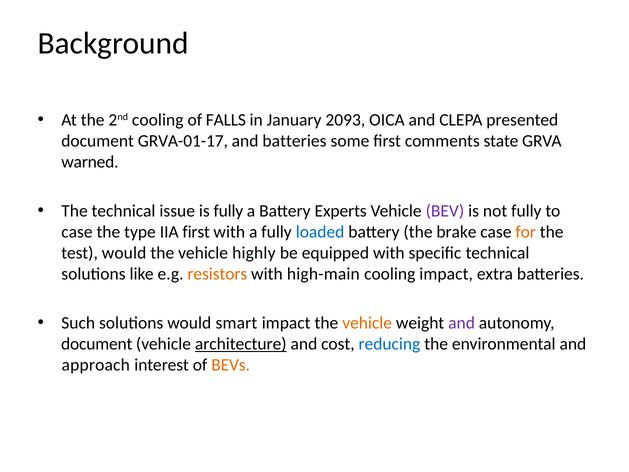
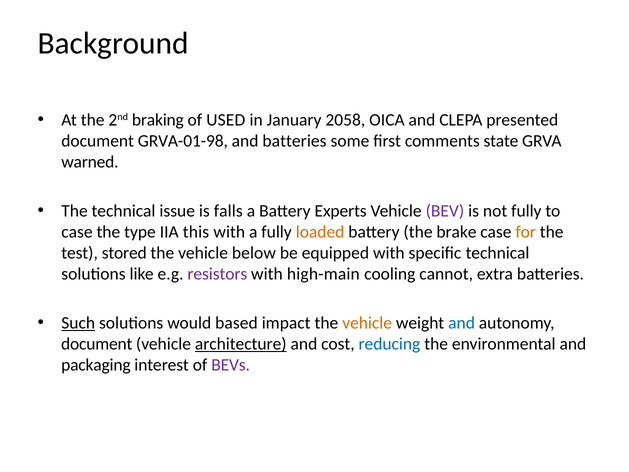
2nd cooling: cooling -> braking
FALLS: FALLS -> USED
2093: 2093 -> 2058
GRVA-01-17: GRVA-01-17 -> GRVA-01-98
is fully: fully -> falls
IIA first: first -> this
loaded colour: blue -> orange
test would: would -> stored
highly: highly -> below
resistors colour: orange -> purple
cooling impact: impact -> cannot
Such underline: none -> present
smart: smart -> based
and at (462, 323) colour: purple -> blue
approach: approach -> packaging
BEVs colour: orange -> purple
